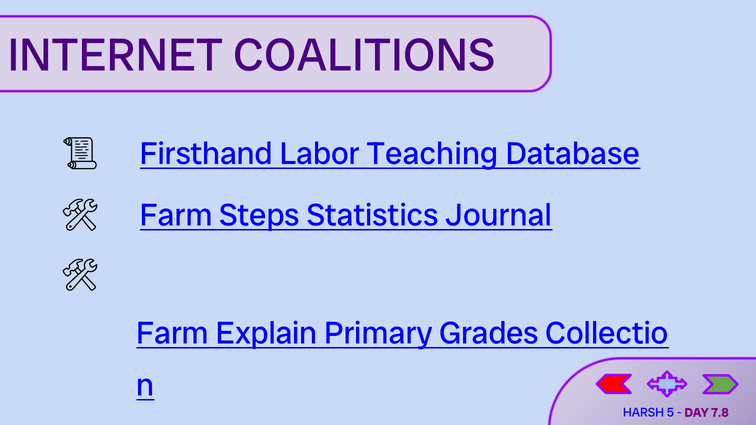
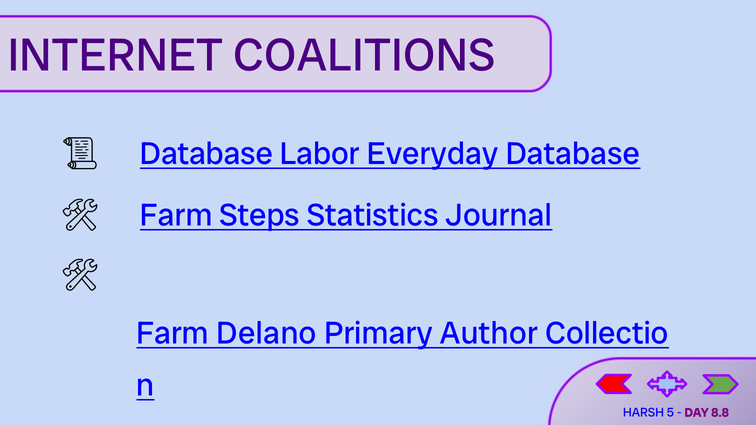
Firsthand at (206, 154): Firsthand -> Database
Teaching: Teaching -> Everyday
Explain: Explain -> Delano
Grades: Grades -> Author
7.8: 7.8 -> 8.8
